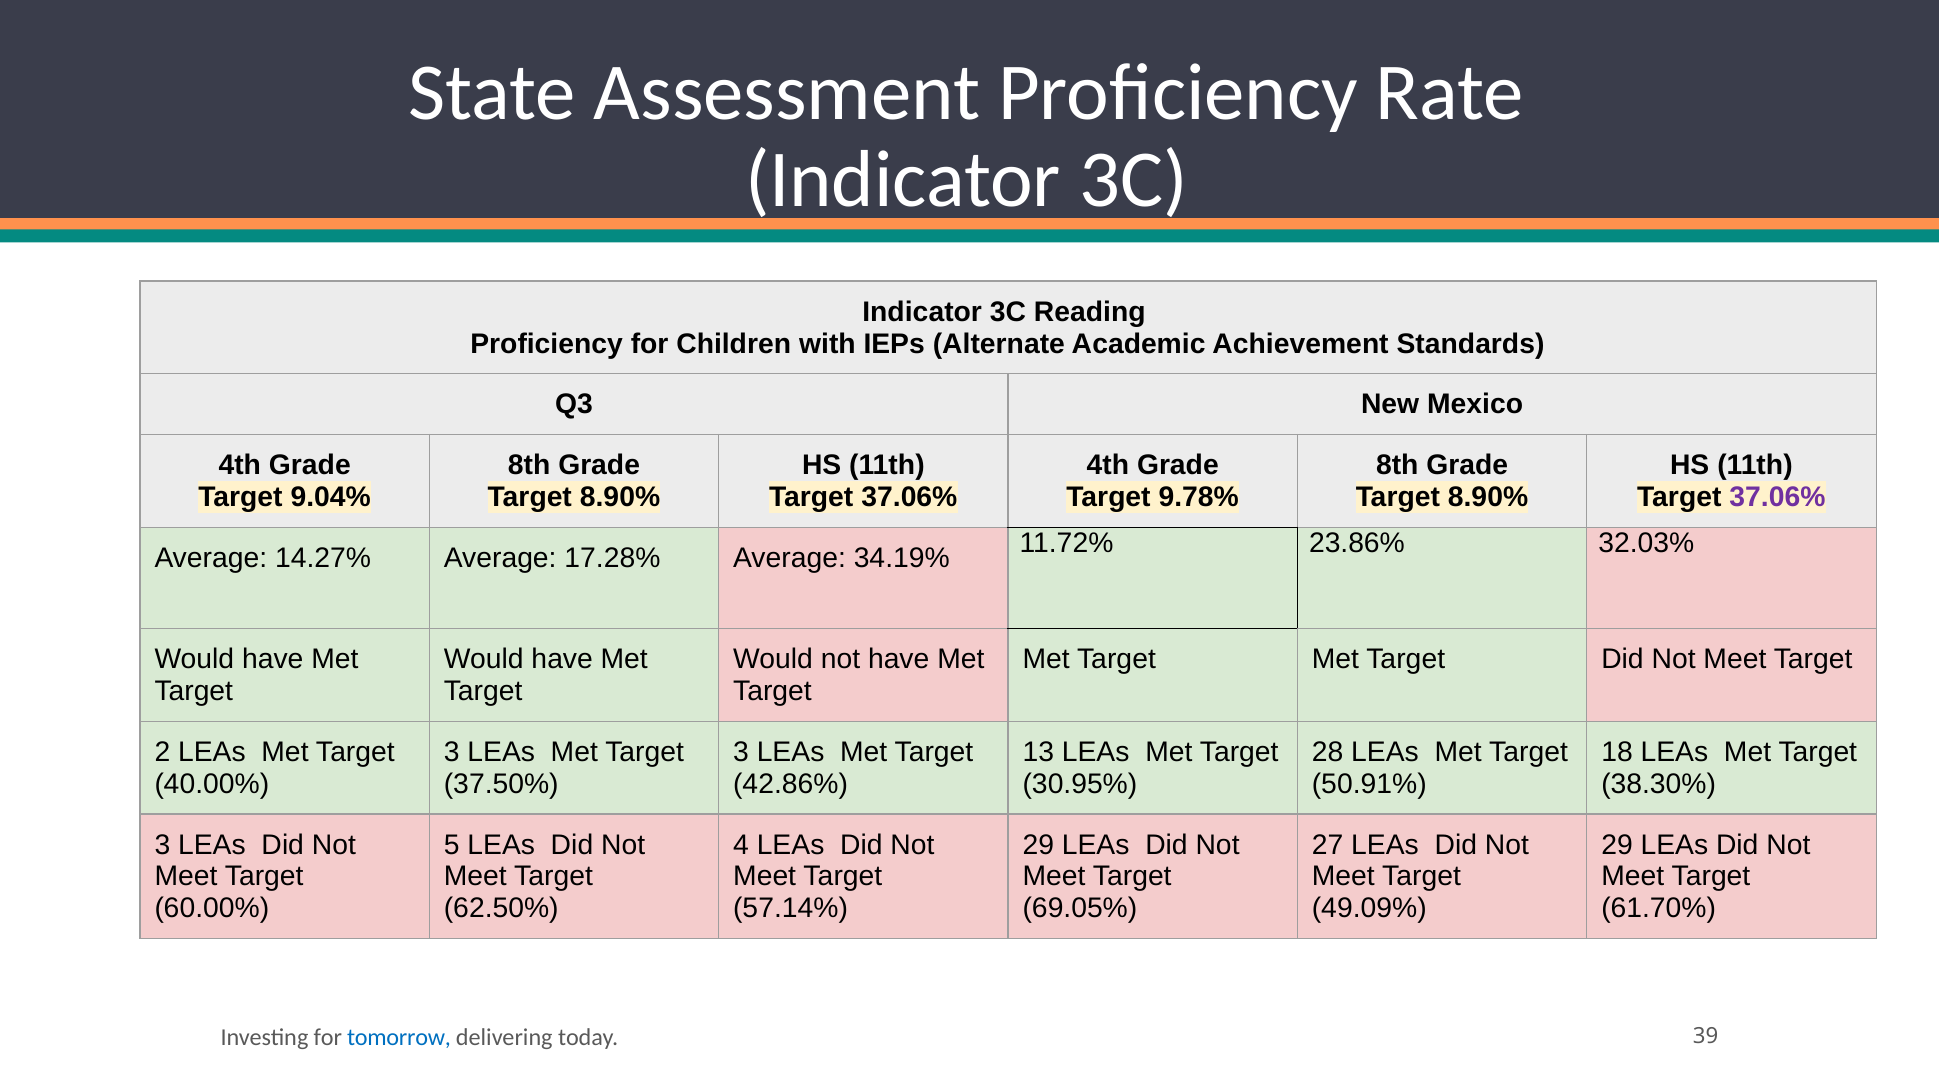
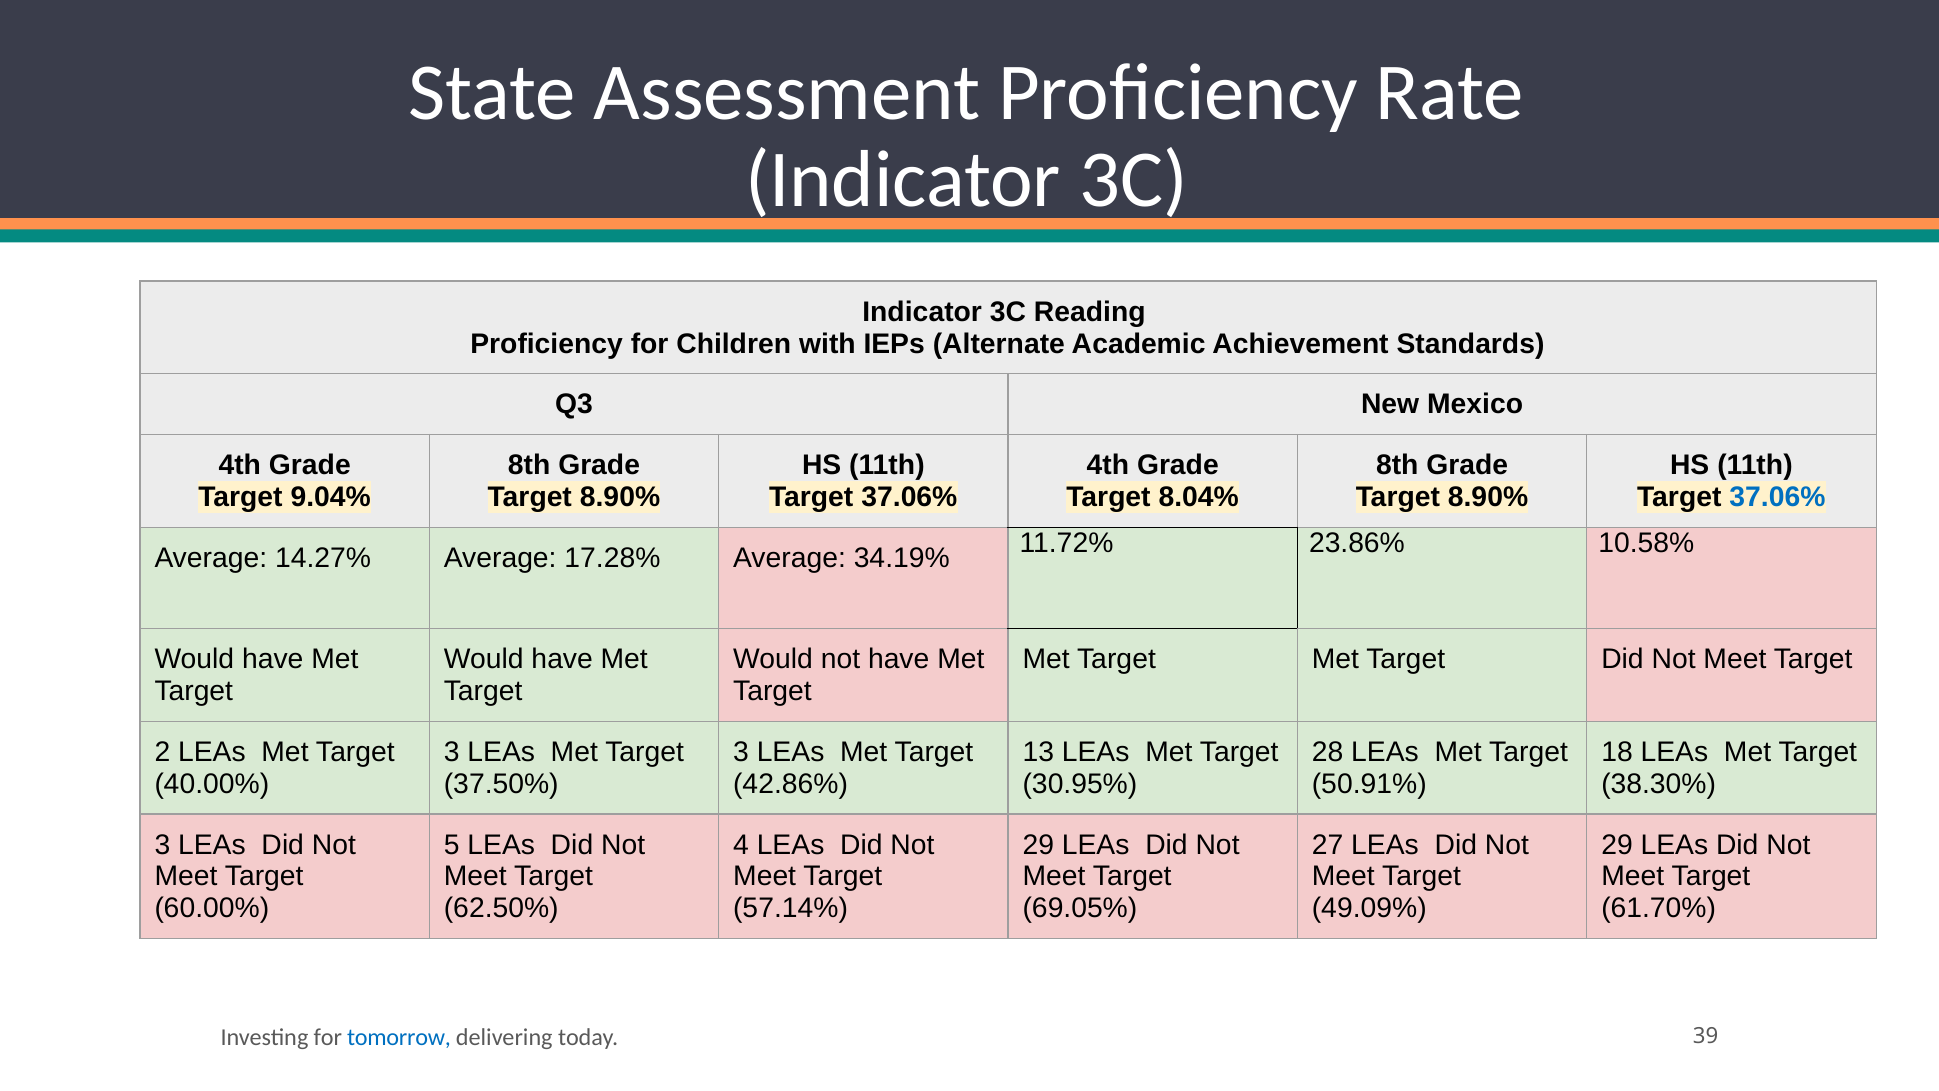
9.78%: 9.78% -> 8.04%
37.06% at (1777, 497) colour: purple -> blue
32.03%: 32.03% -> 10.58%
